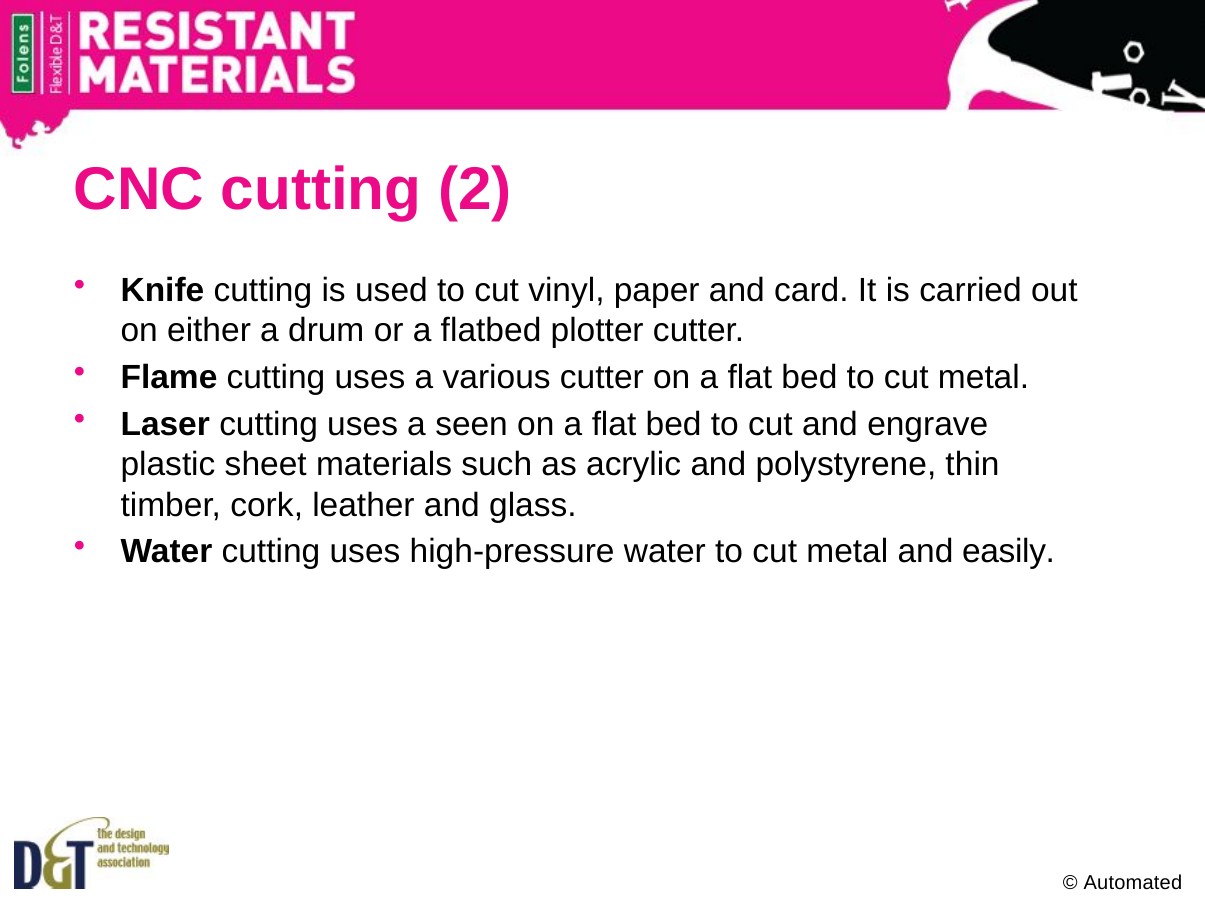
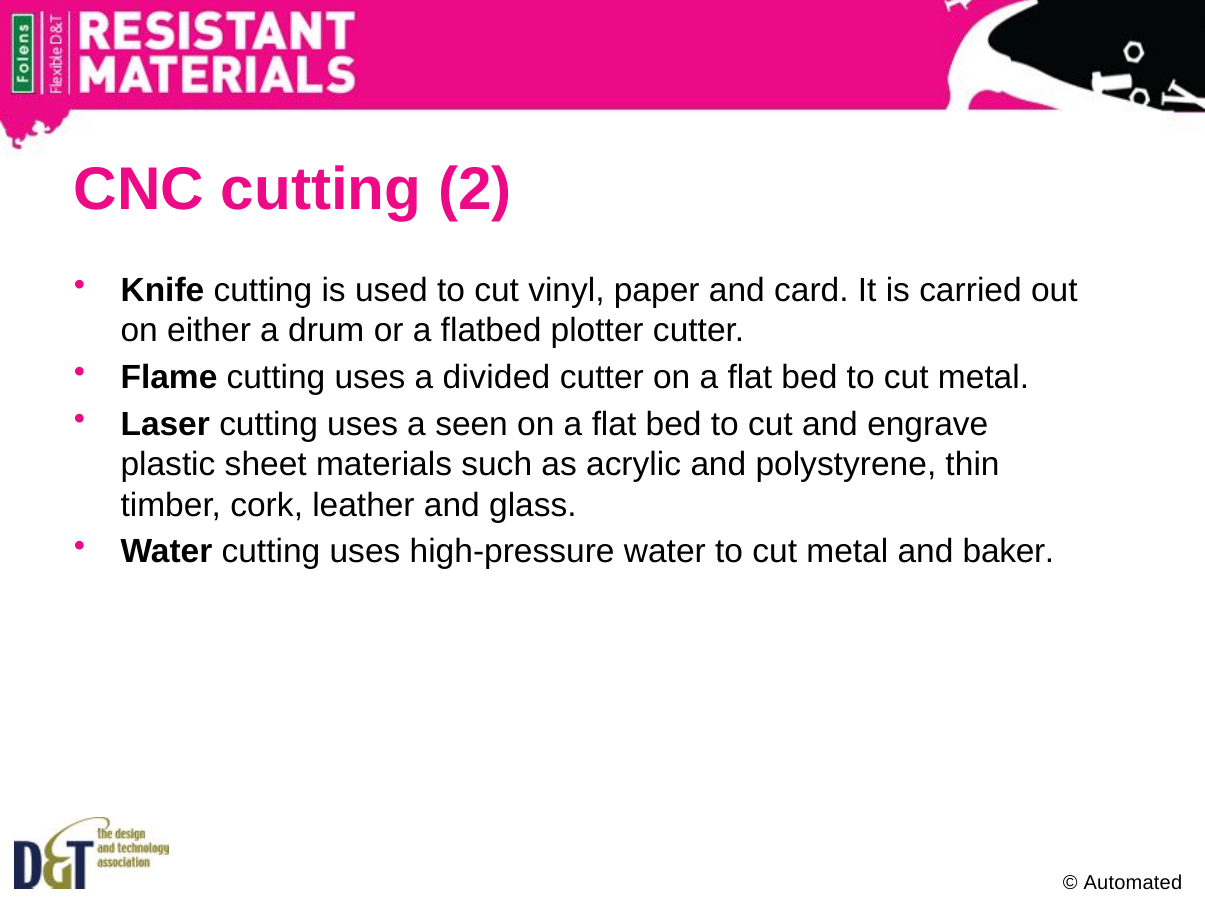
various: various -> divided
easily: easily -> baker
